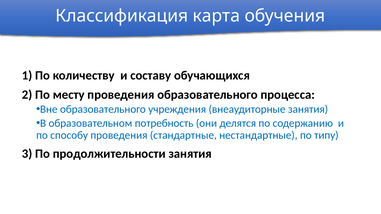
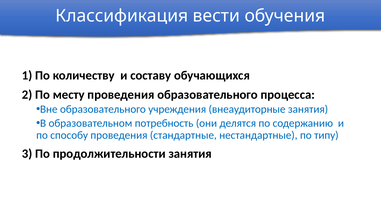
карта: карта -> вести
